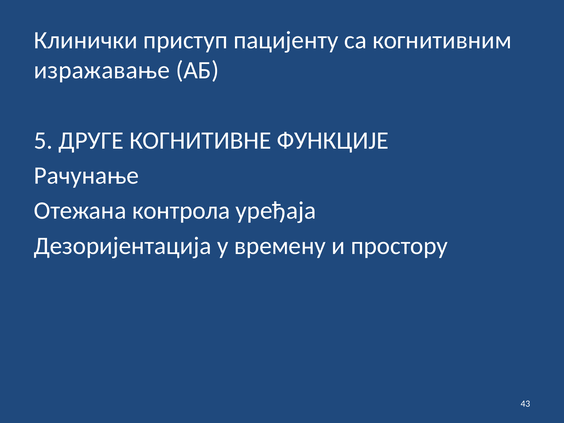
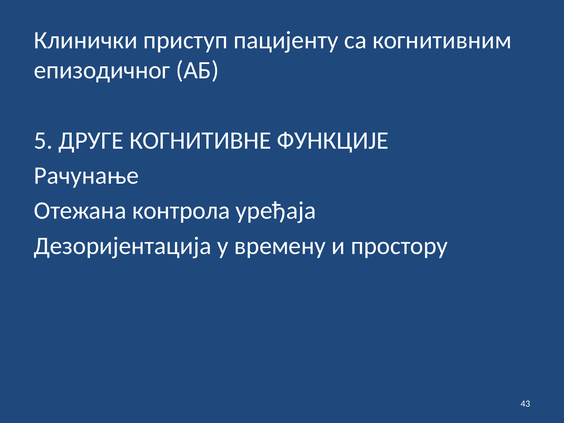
изражавање: изражавање -> епизодичног
